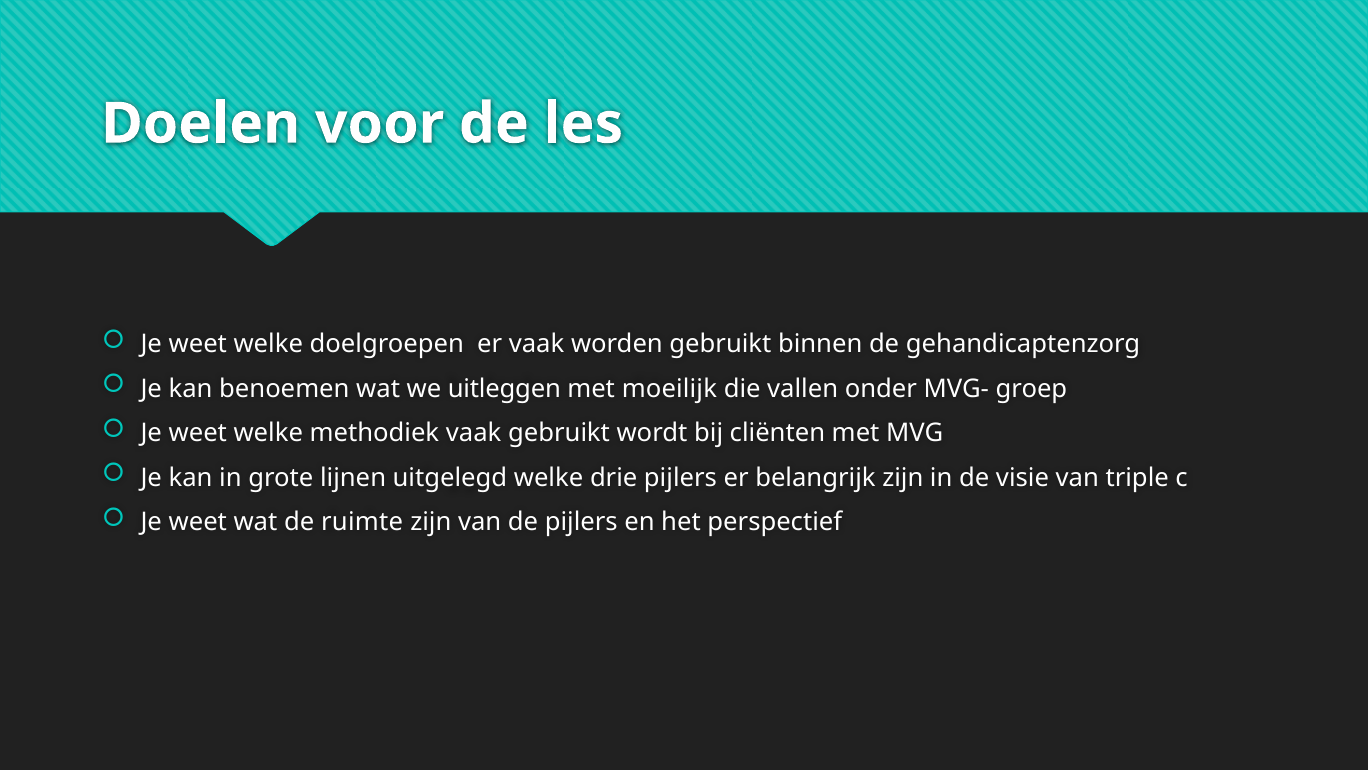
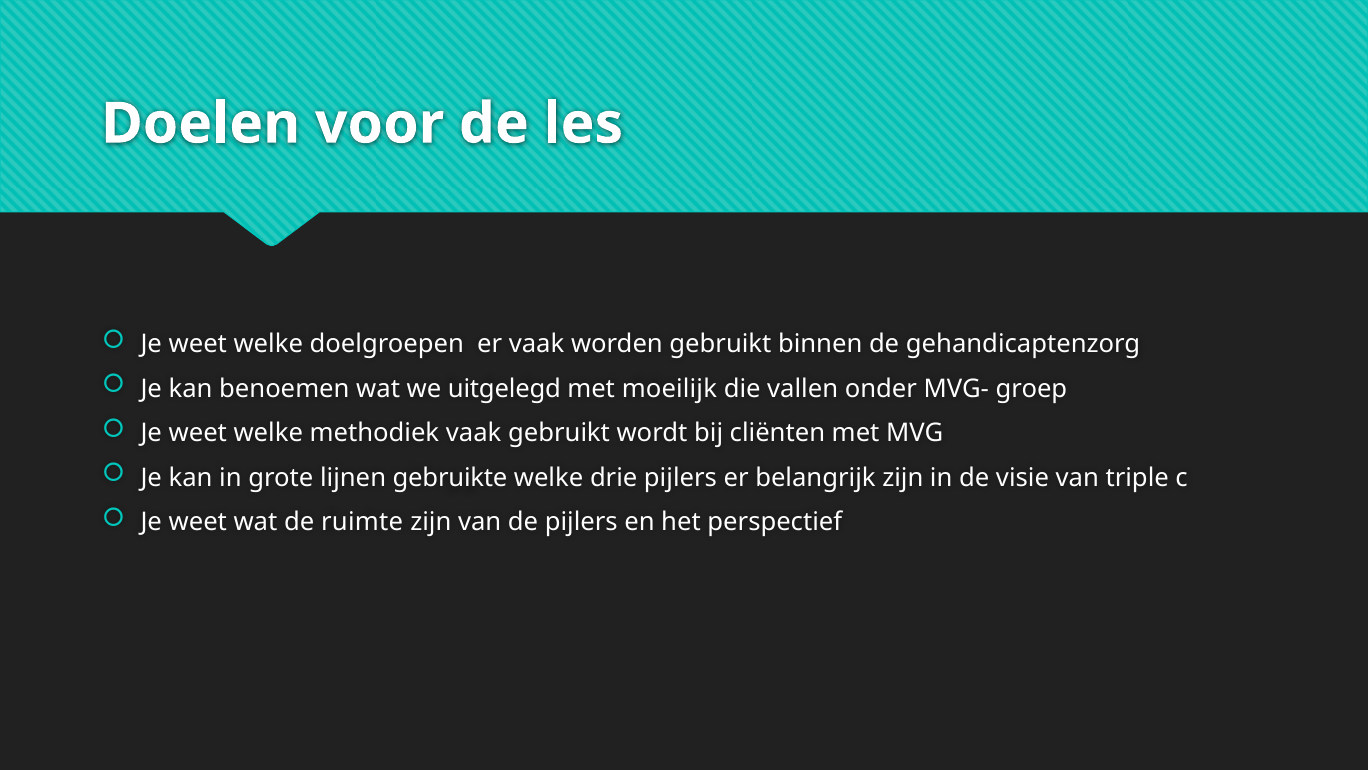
uitleggen: uitleggen -> uitgelegd
uitgelegd: uitgelegd -> gebruikte
